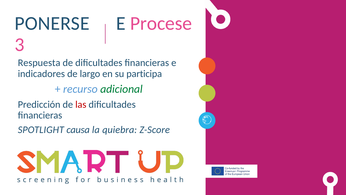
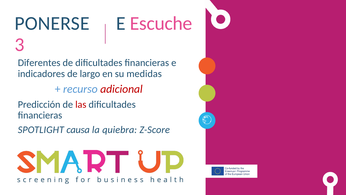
Procese: Procese -> Escuche
Respuesta: Respuesta -> Diferentes
participa: participa -> medidas
adicional colour: green -> red
